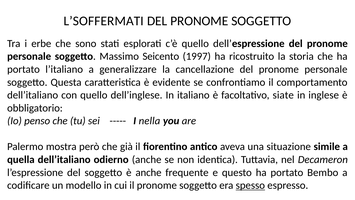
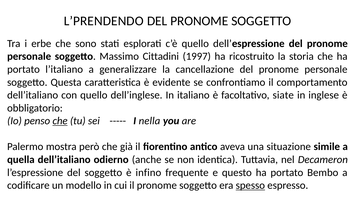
L’SOFFERMATI: L’SOFFERMATI -> L’PRENDENDO
Seicento: Seicento -> Cittadini
che at (60, 121) underline: none -> present
è anche: anche -> infino
